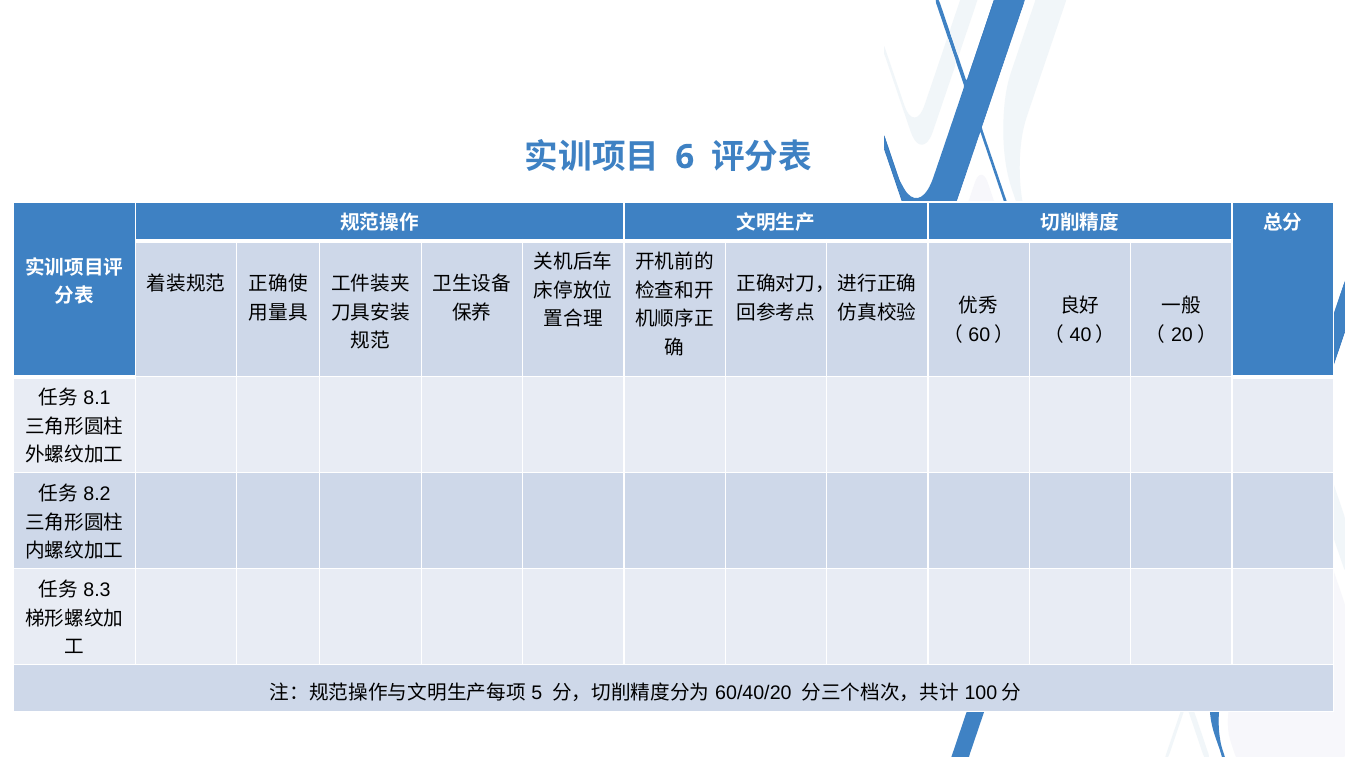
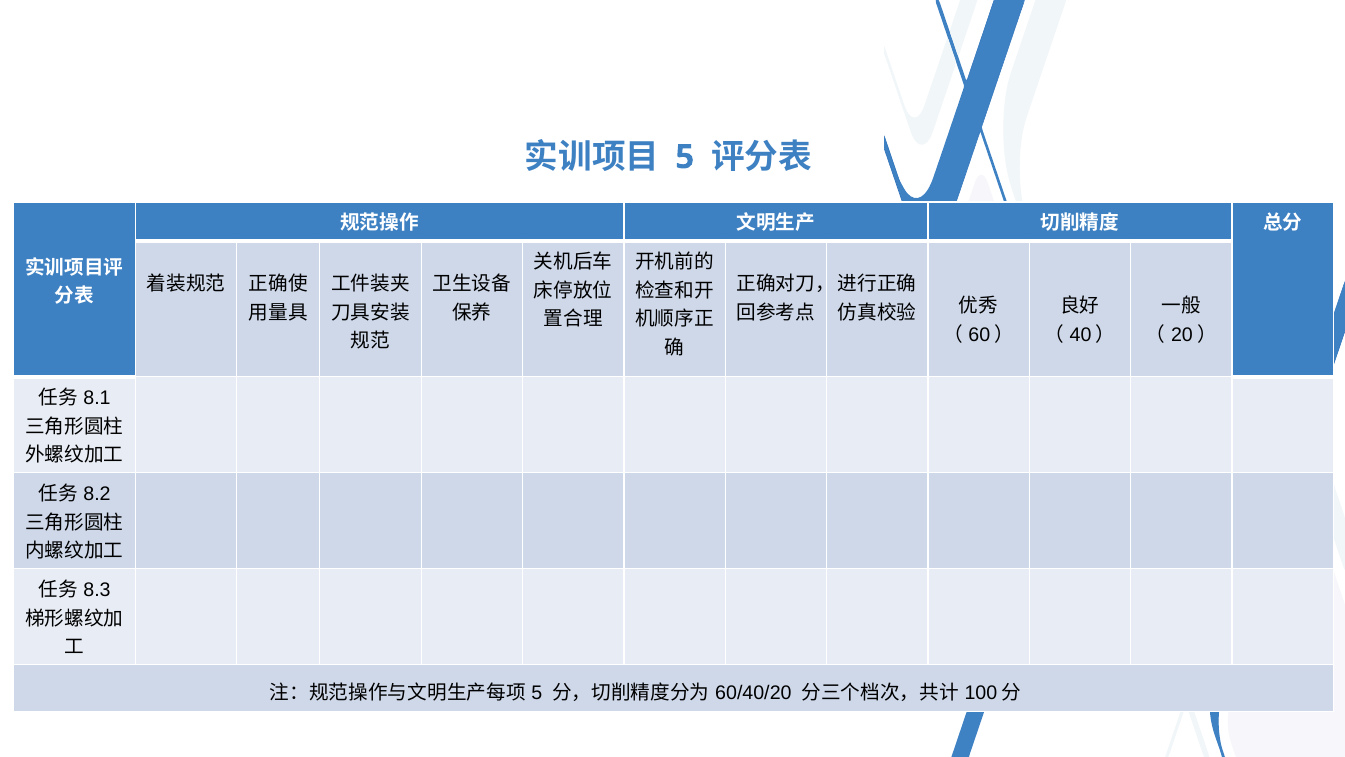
6 at (685, 157): 6 -> 5
